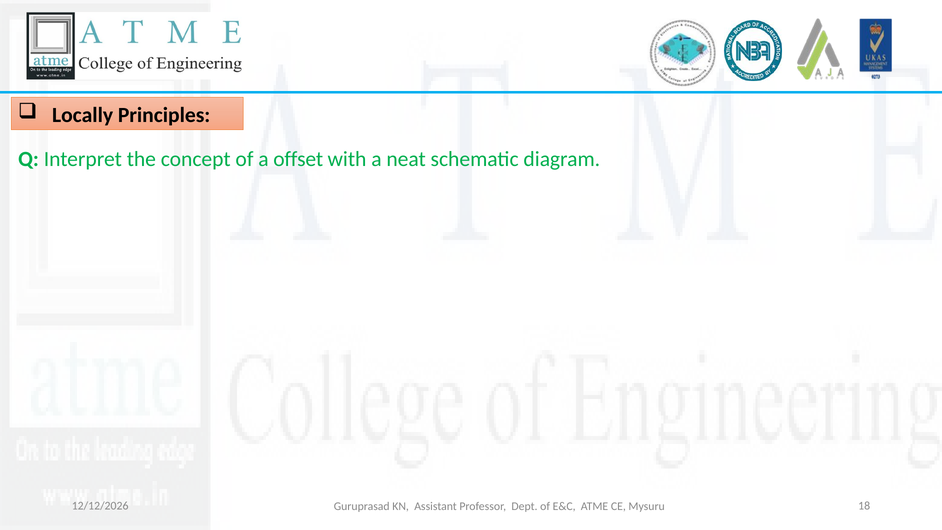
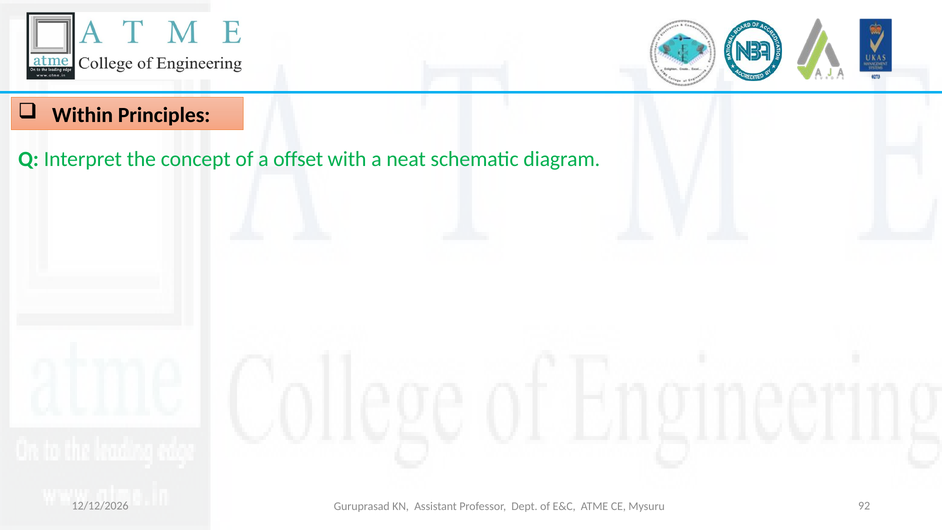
Locally: Locally -> Within
18: 18 -> 92
